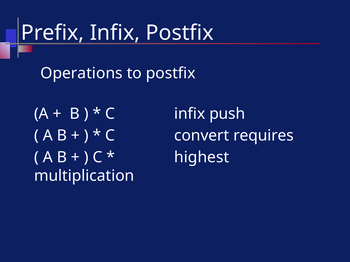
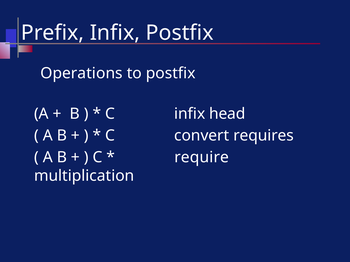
push: push -> head
highest: highest -> require
